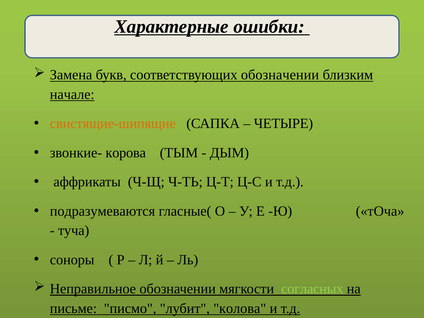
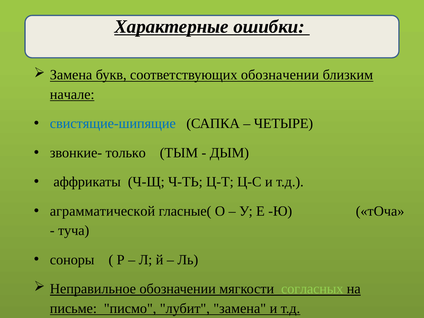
свистящие-шипящие colour: orange -> blue
корова: корова -> только
подразумеваются: подразумеваются -> аграмматической
лубит колова: колова -> замена
